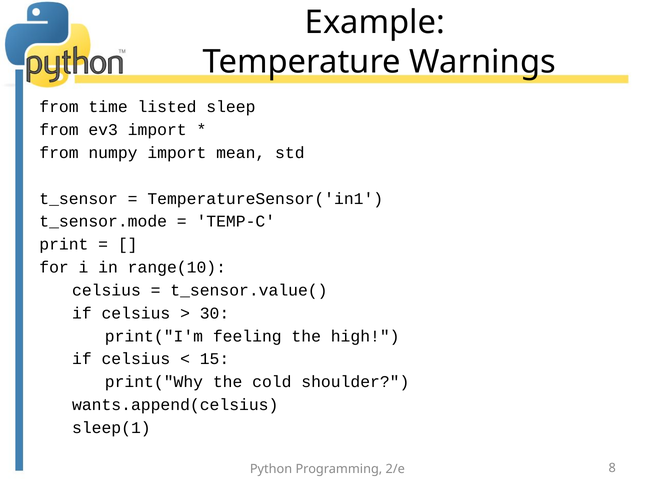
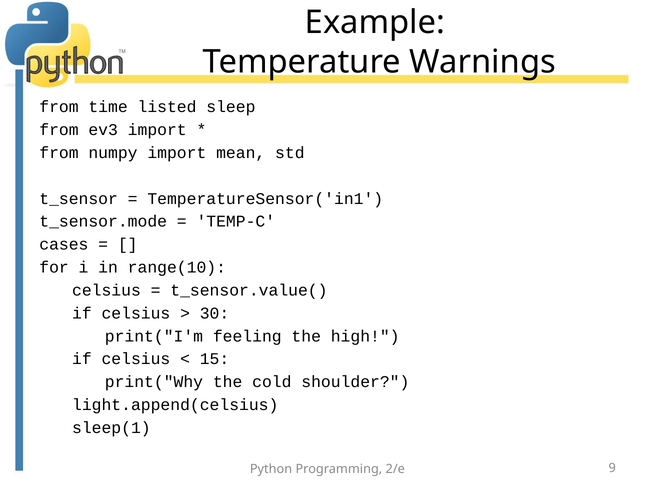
print: print -> cases
wants.append(celsius: wants.append(celsius -> light.append(celsius
8: 8 -> 9
